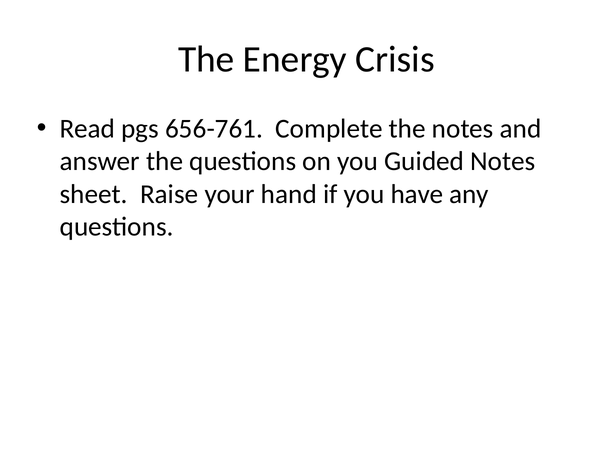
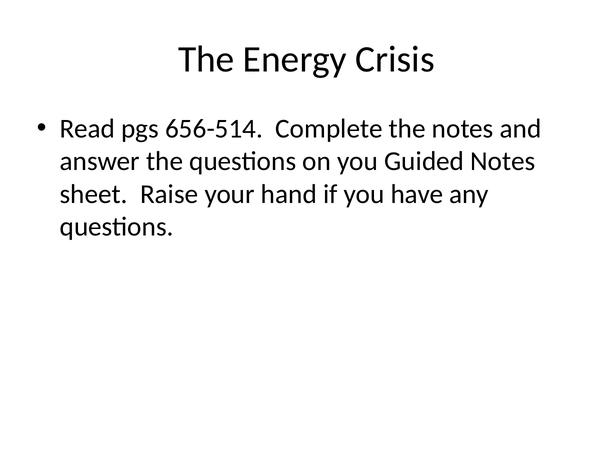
656-761: 656-761 -> 656-514
